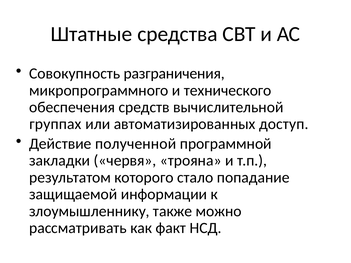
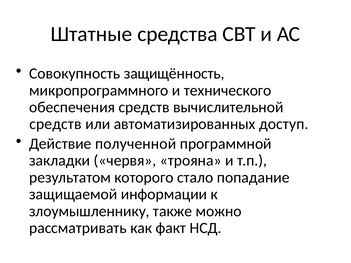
разграничения: разграничения -> защищённость
группах at (55, 124): группах -> средств
